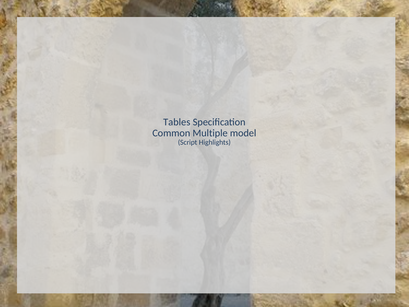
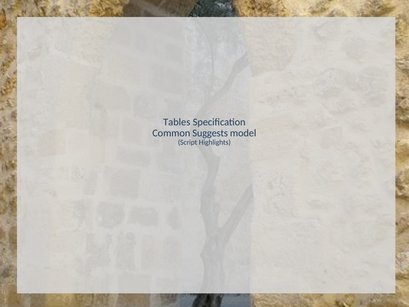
Multiple: Multiple -> Suggests
